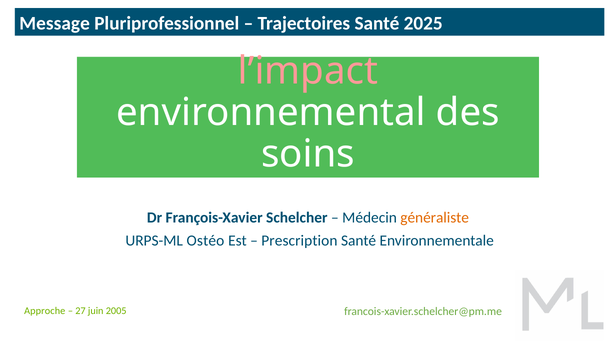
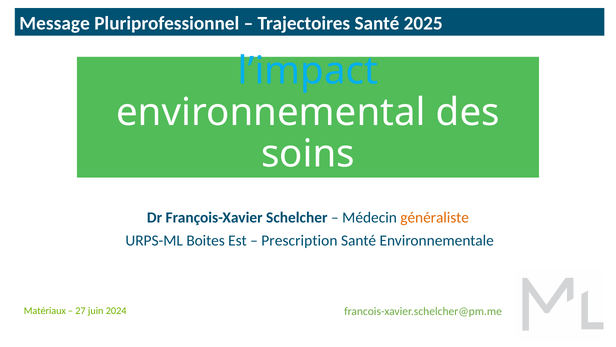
l’impact colour: pink -> light blue
Ostéo: Ostéo -> Boites
Approche: Approche -> Matériaux
2005: 2005 -> 2024
